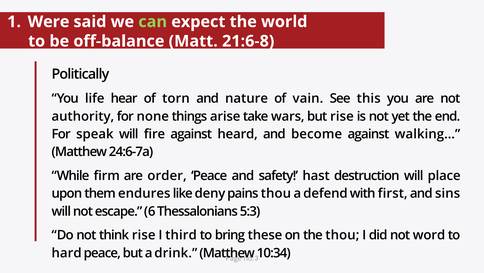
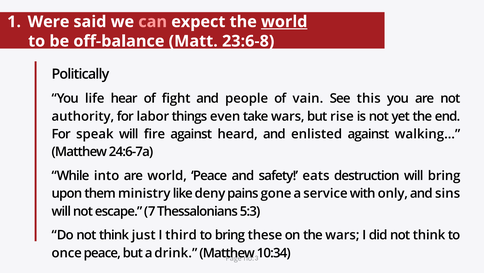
can colour: light green -> pink
world at (284, 22) underline: none -> present
21:6-8: 21:6-8 -> 23:6-8
torn: torn -> fight
nature: nature -> people
none: none -> labor
arise: arise -> even
become: become -> enlisted
firm: firm -> into
are order: order -> world
hast: hast -> eats
will place: place -> bring
endures: endures -> ministry
pains thou: thou -> gone
defend: defend -> service
first: first -> only
6: 6 -> 7
think rise: rise -> just
the thou: thou -> wars
did not word: word -> think
hard: hard -> once
